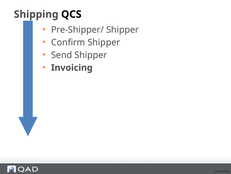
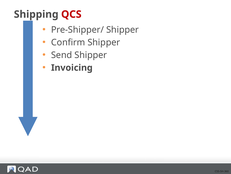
QCS colour: black -> red
